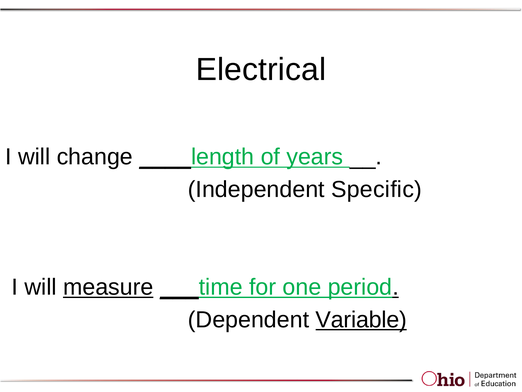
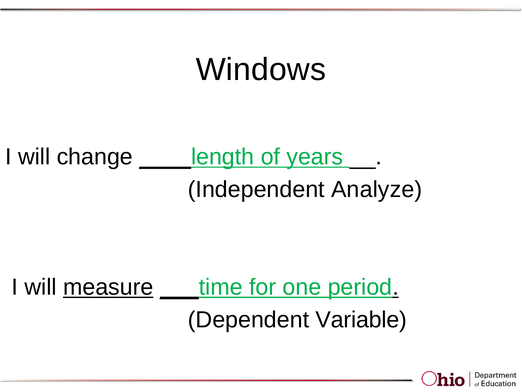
Electrical: Electrical -> Windows
Specific: Specific -> Analyze
Variable underline: present -> none
